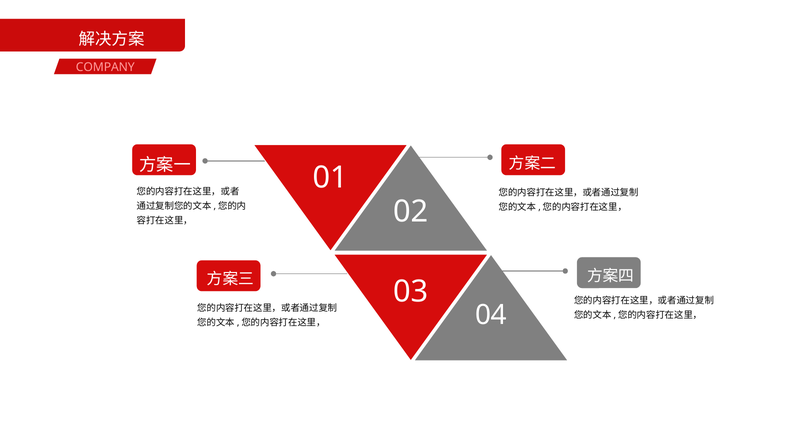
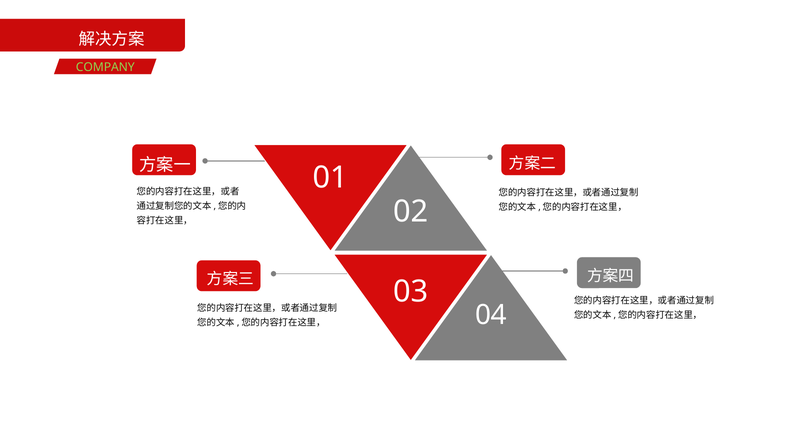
COMPANY colour: pink -> light green
